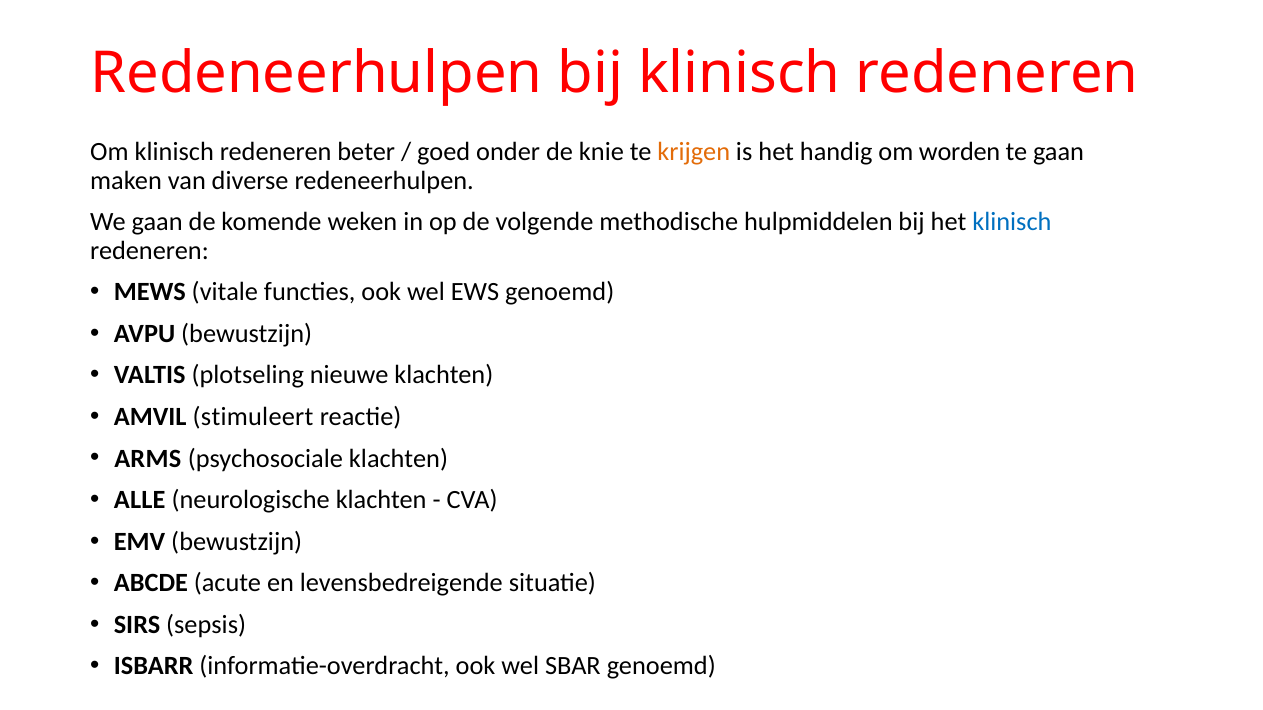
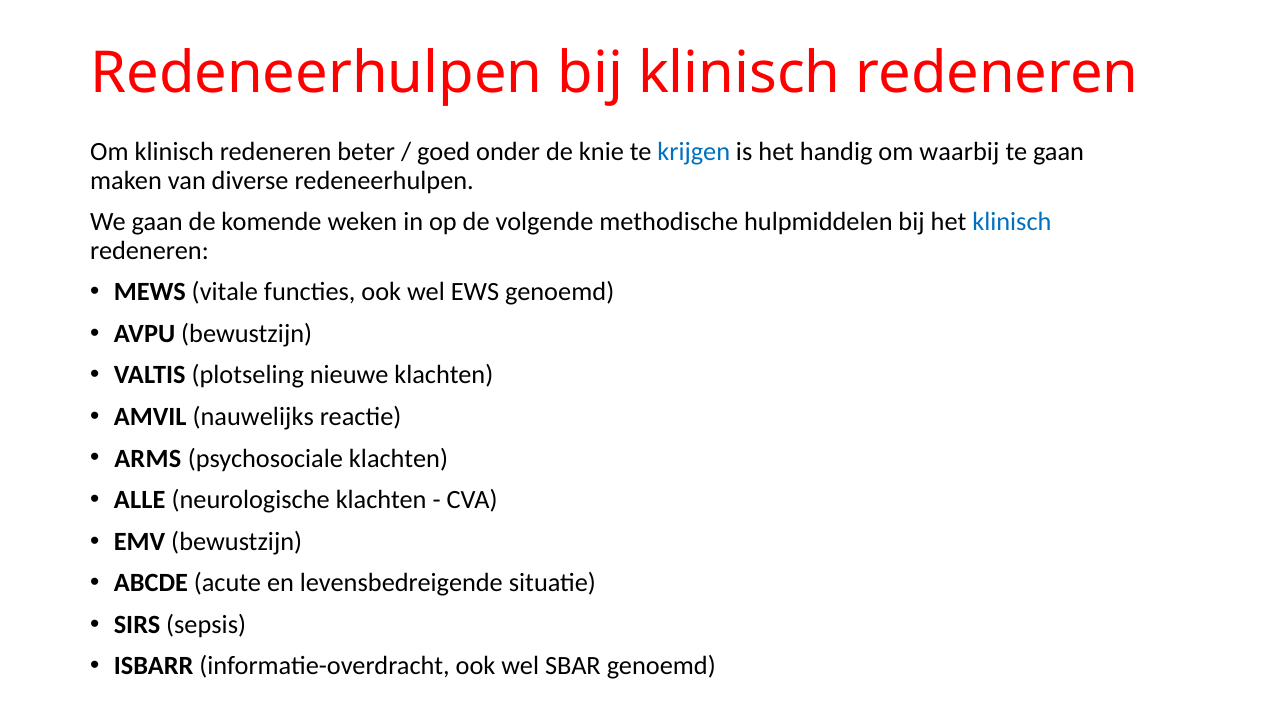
krijgen colour: orange -> blue
worden: worden -> waarbij
stimuleert: stimuleert -> nauwelijks
